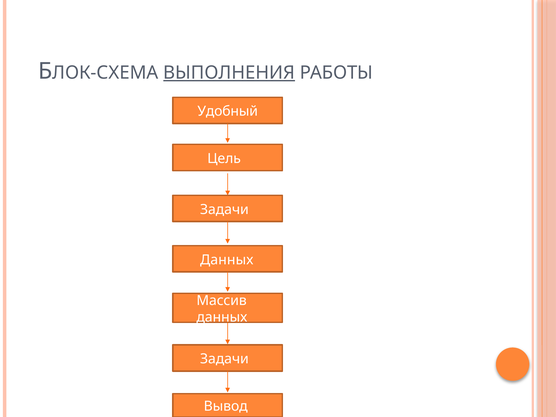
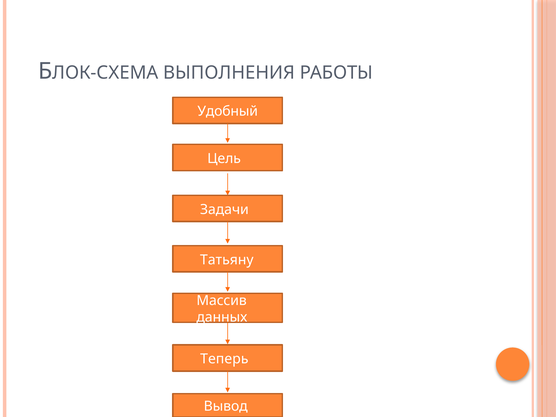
ВЫПОЛНЕНИЯ underline: present -> none
Данных at (227, 260): Данных -> Татьяну
Задачи at (224, 359): Задачи -> Теперь
